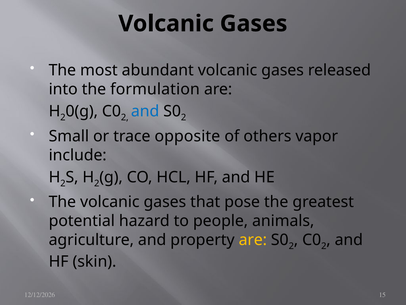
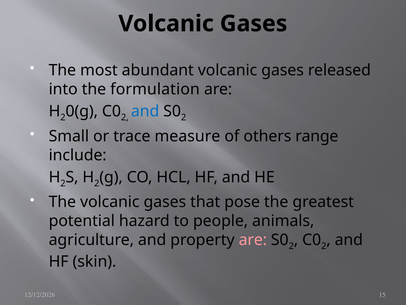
opposite: opposite -> measure
vapor: vapor -> range
are at (253, 240) colour: yellow -> pink
